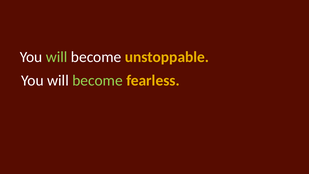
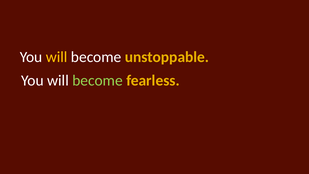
will at (57, 57) colour: light green -> yellow
